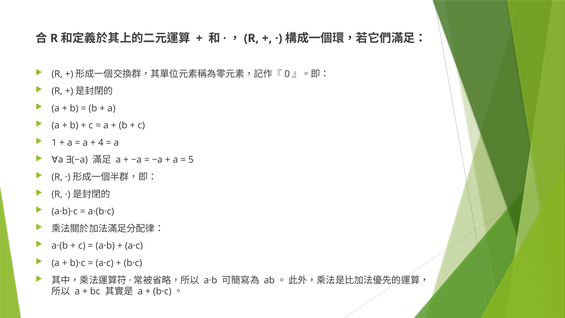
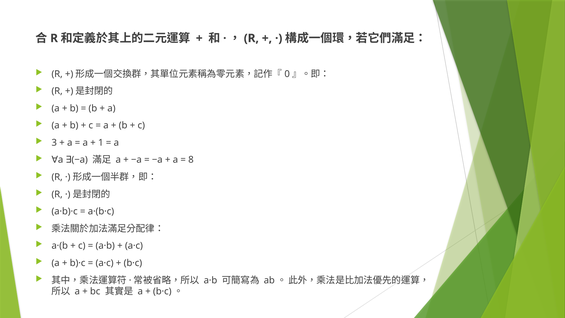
1: 1 -> 3
4: 4 -> 1
5: 5 -> 8
